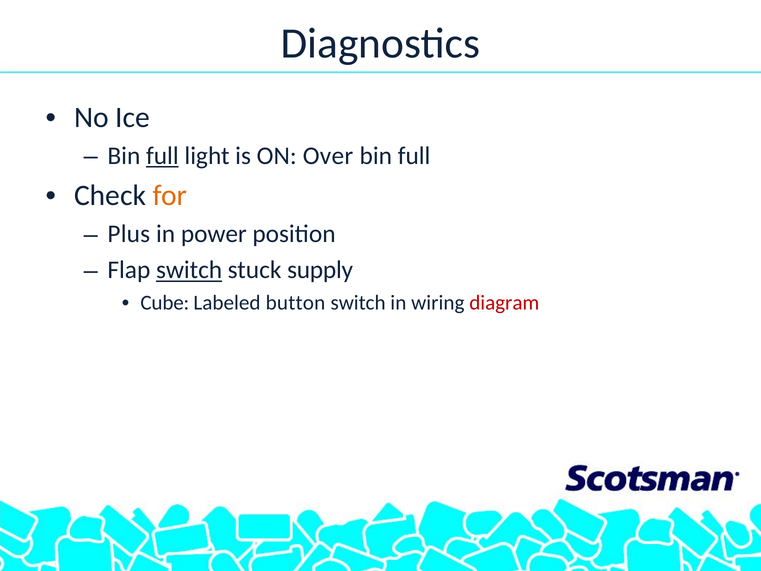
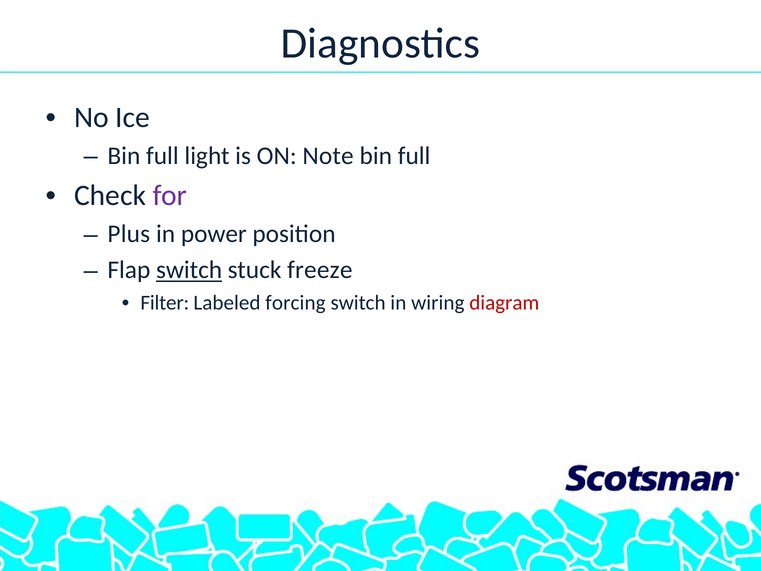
full at (162, 156) underline: present -> none
Over: Over -> Note
for colour: orange -> purple
supply: supply -> freeze
Cube: Cube -> Filter
button: button -> forcing
